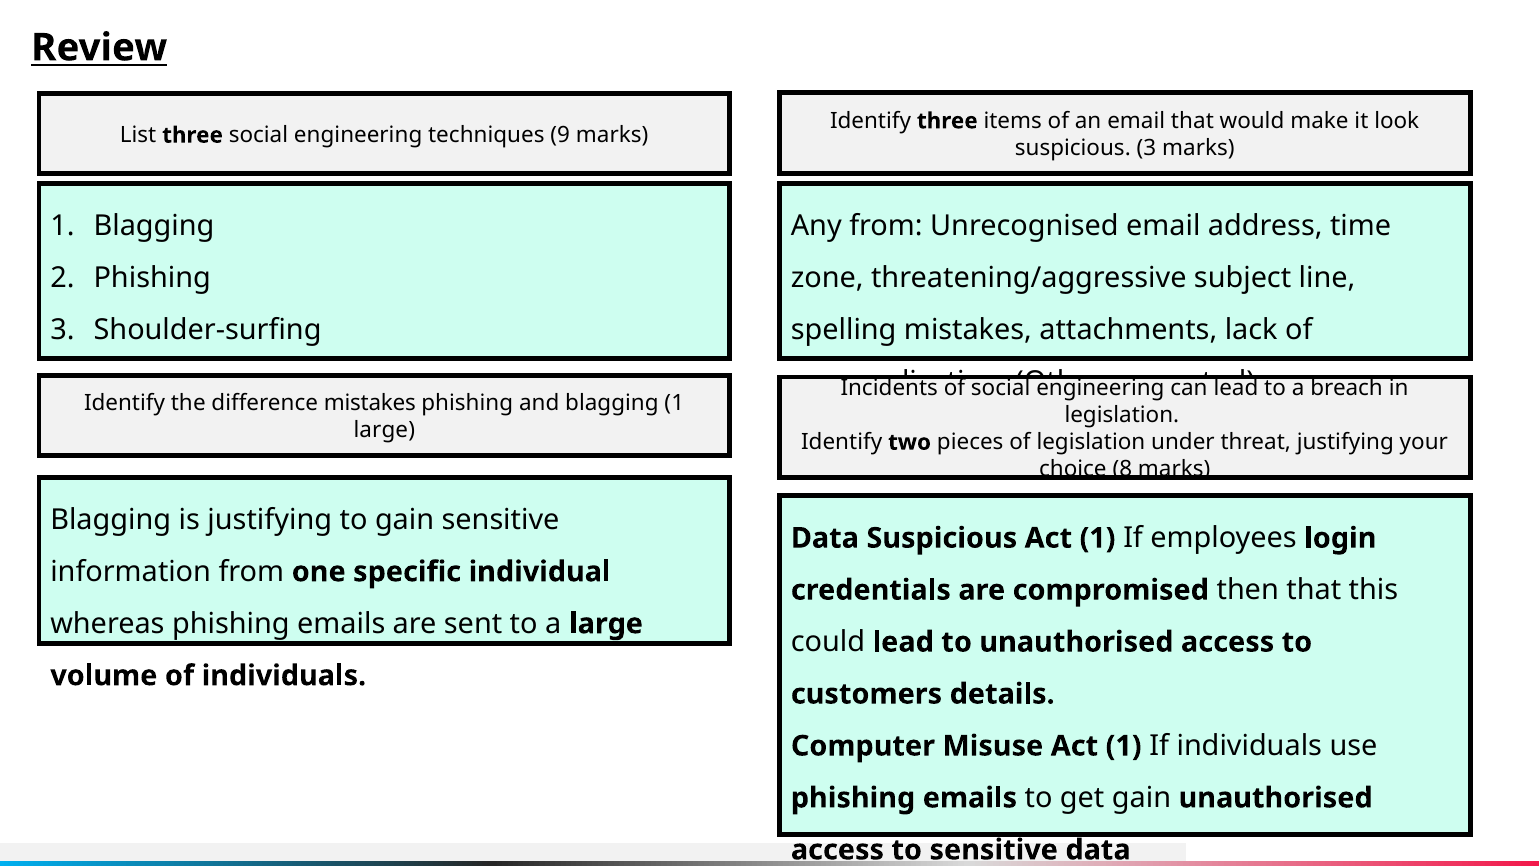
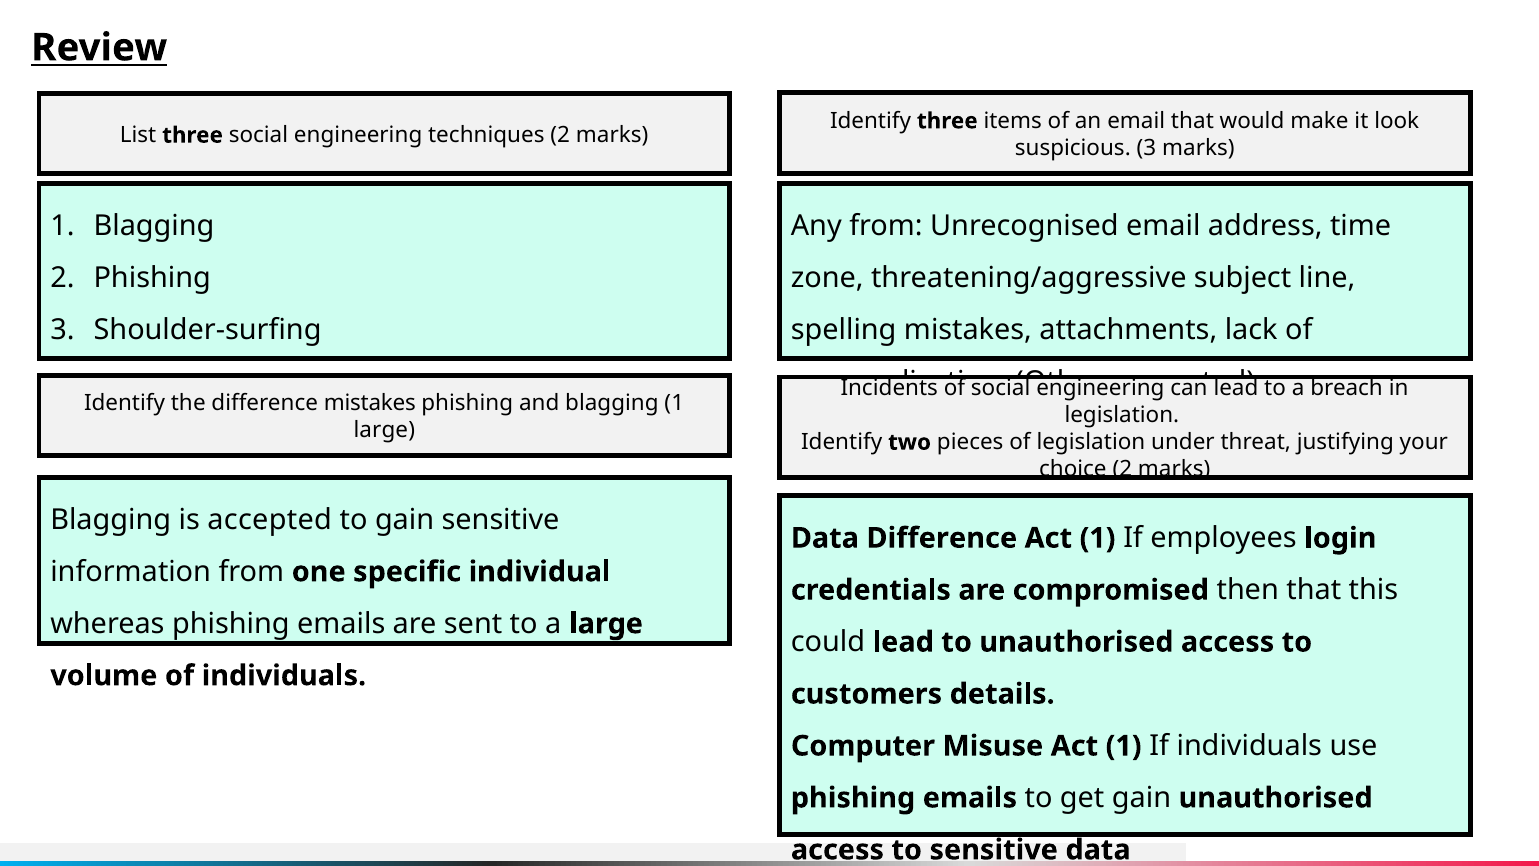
techniques 9: 9 -> 2
choice 8: 8 -> 2
is justifying: justifying -> accepted
Data Suspicious: Suspicious -> Difference
